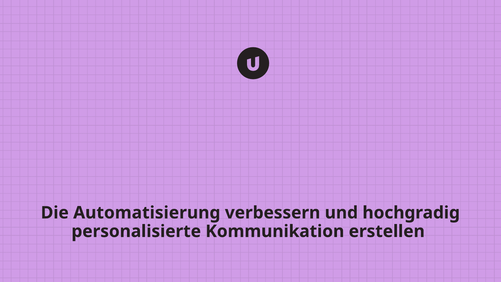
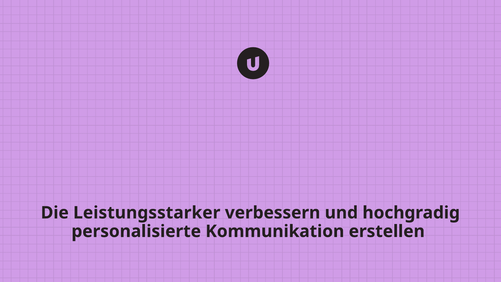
Automatisierung: Automatisierung -> Leistungsstarker
